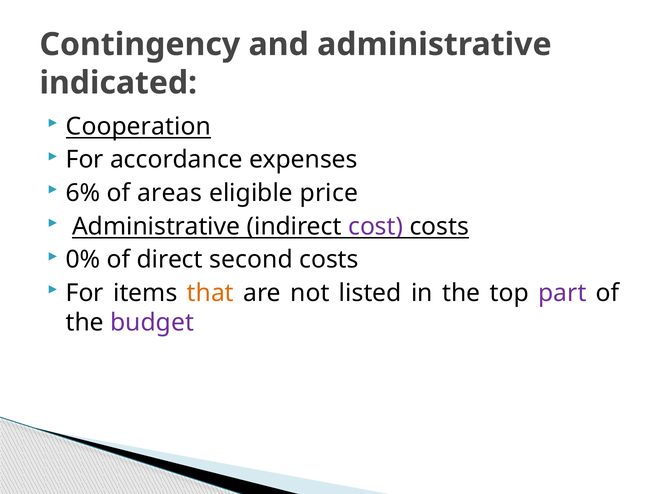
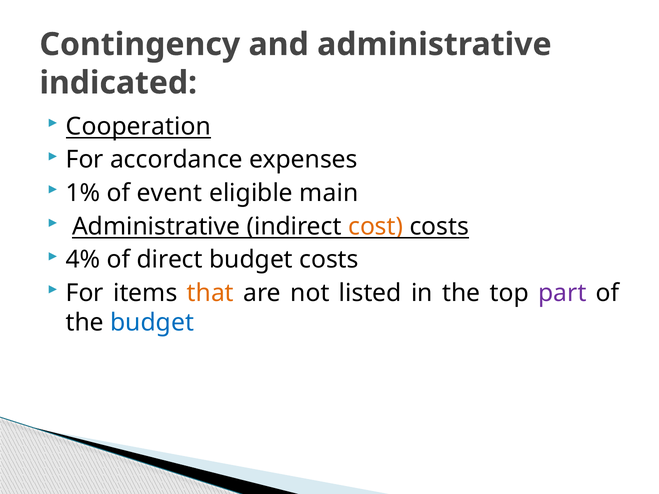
6%: 6% -> 1%
areas: areas -> event
price: price -> main
cost colour: purple -> orange
0%: 0% -> 4%
direct second: second -> budget
budget at (152, 323) colour: purple -> blue
